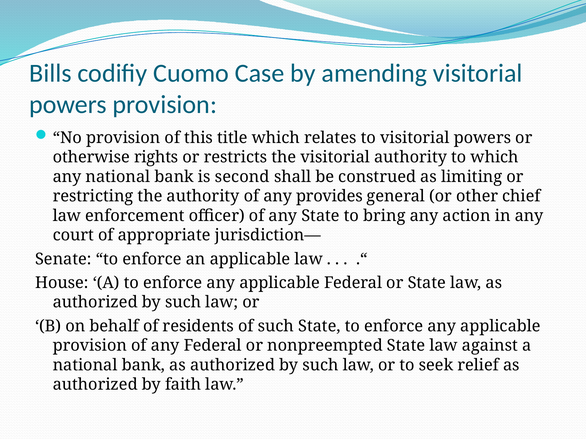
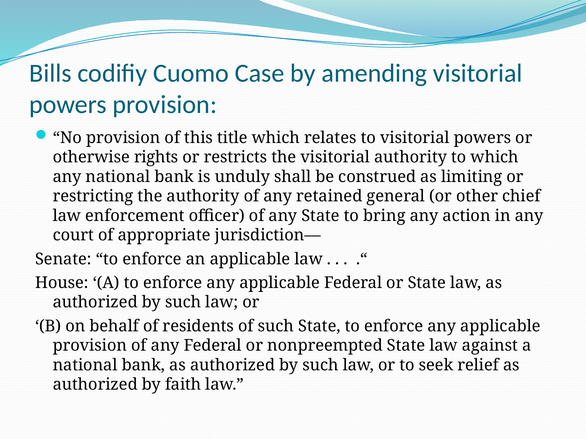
second: second -> unduly
provides: provides -> retained
